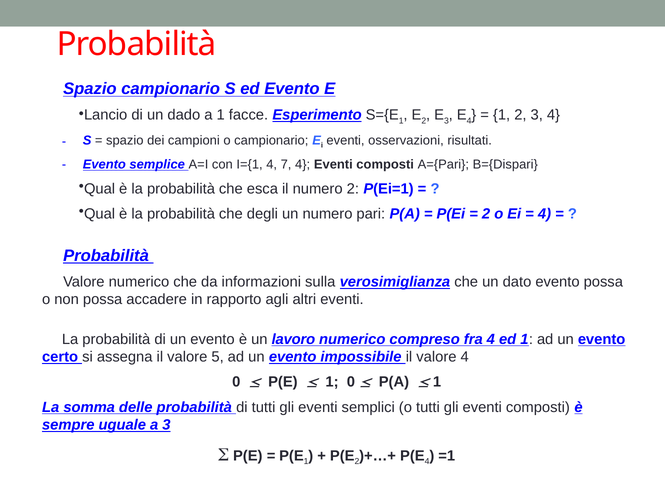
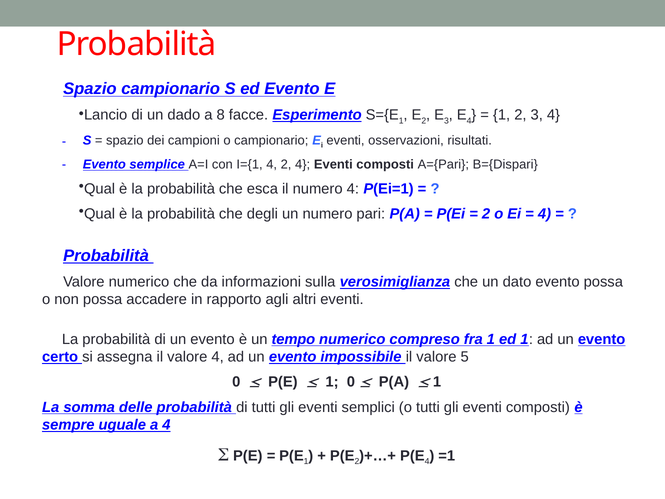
a 1: 1 -> 8
4 7: 7 -> 2
numero 2: 2 -> 4
lavoro: lavoro -> tempo
fra 4: 4 -> 1
valore 5: 5 -> 4
valore 4: 4 -> 5
a 3: 3 -> 4
